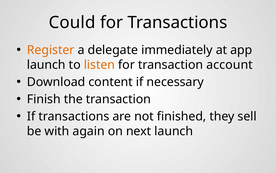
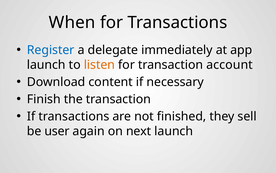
Could: Could -> When
Register colour: orange -> blue
with: with -> user
